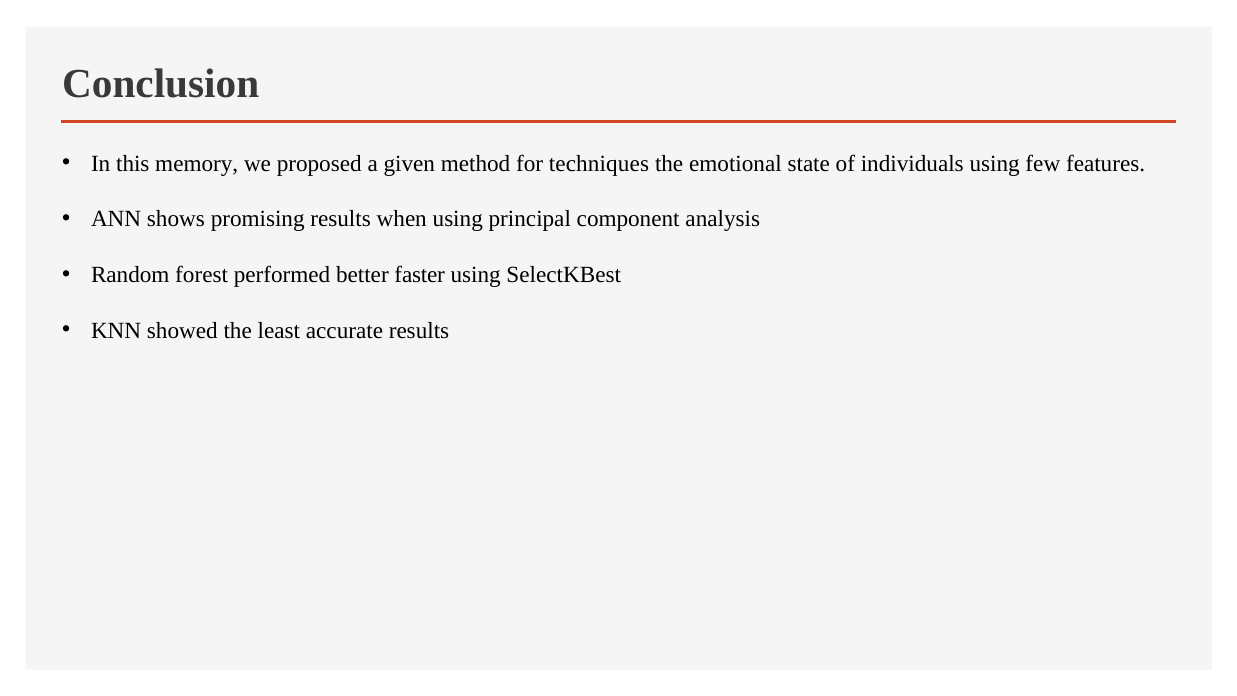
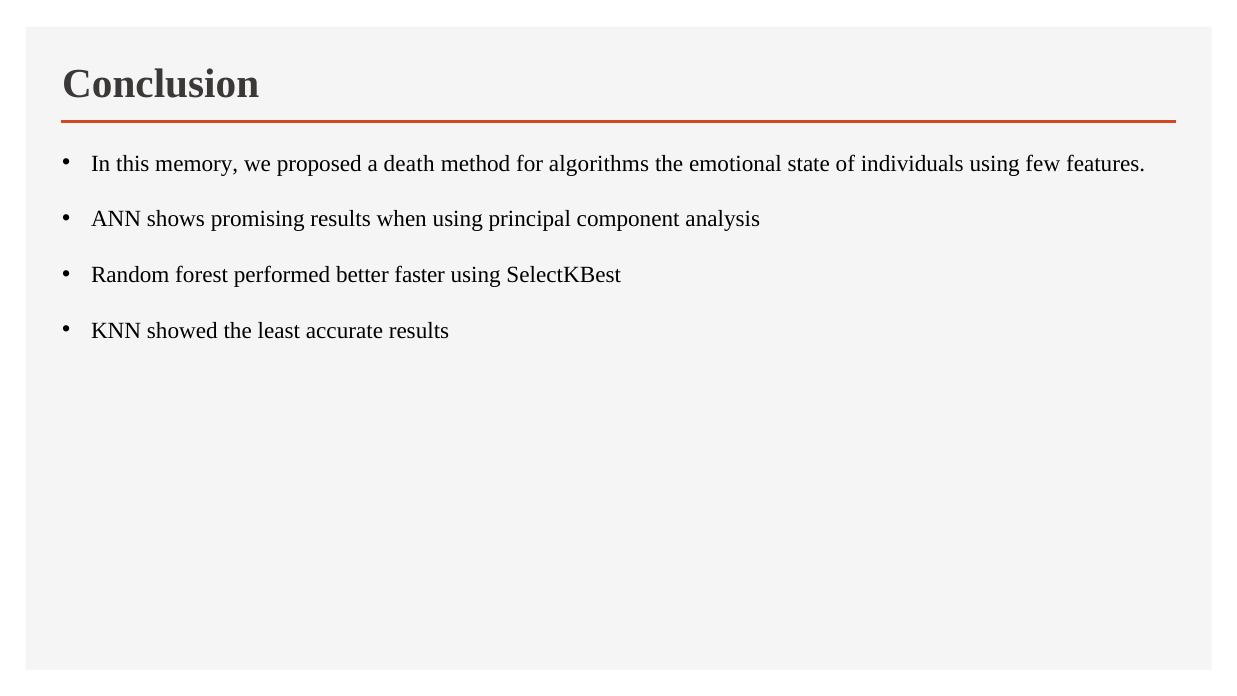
given: given -> death
techniques: techniques -> algorithms
